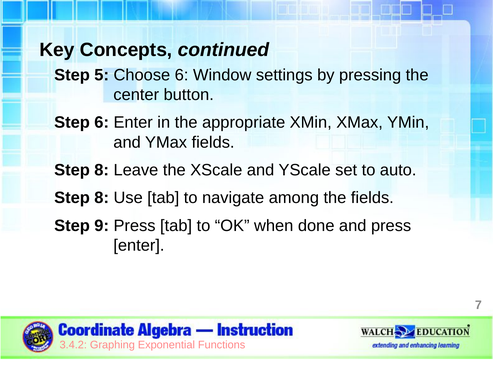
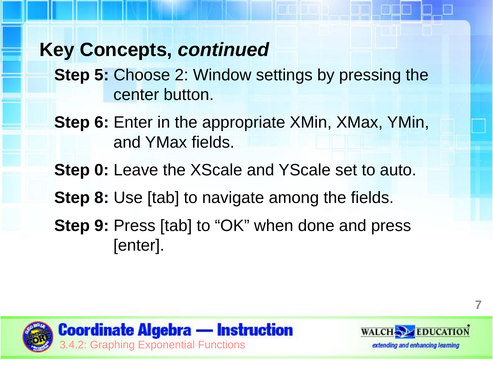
Choose 6: 6 -> 2
8 at (102, 170): 8 -> 0
